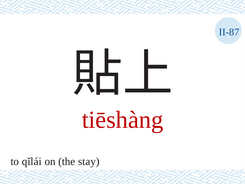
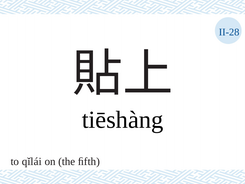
II-87: II-87 -> II-28
tiēshàng colour: red -> black
stay: stay -> ﬁfth
